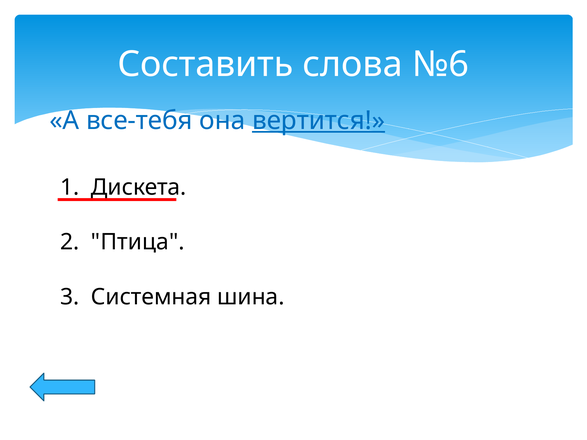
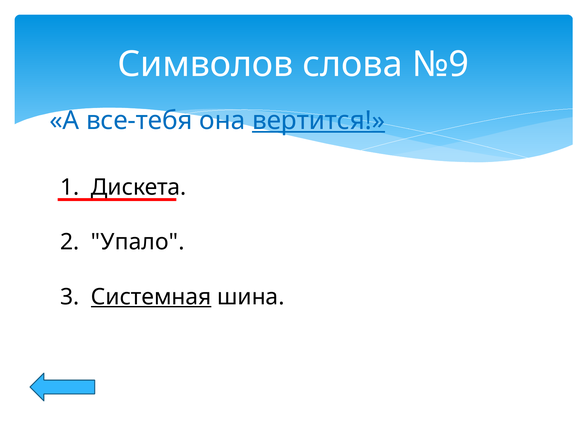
Составить: Составить -> Символов
№6: №6 -> №9
Птица: Птица -> Упало
Системная underline: none -> present
